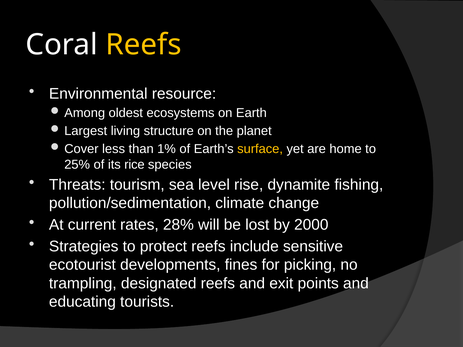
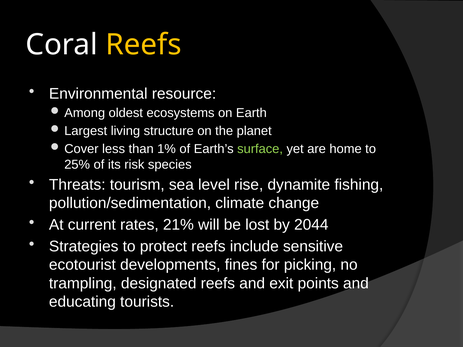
surface colour: yellow -> light green
rice: rice -> risk
28%: 28% -> 21%
2000: 2000 -> 2044
